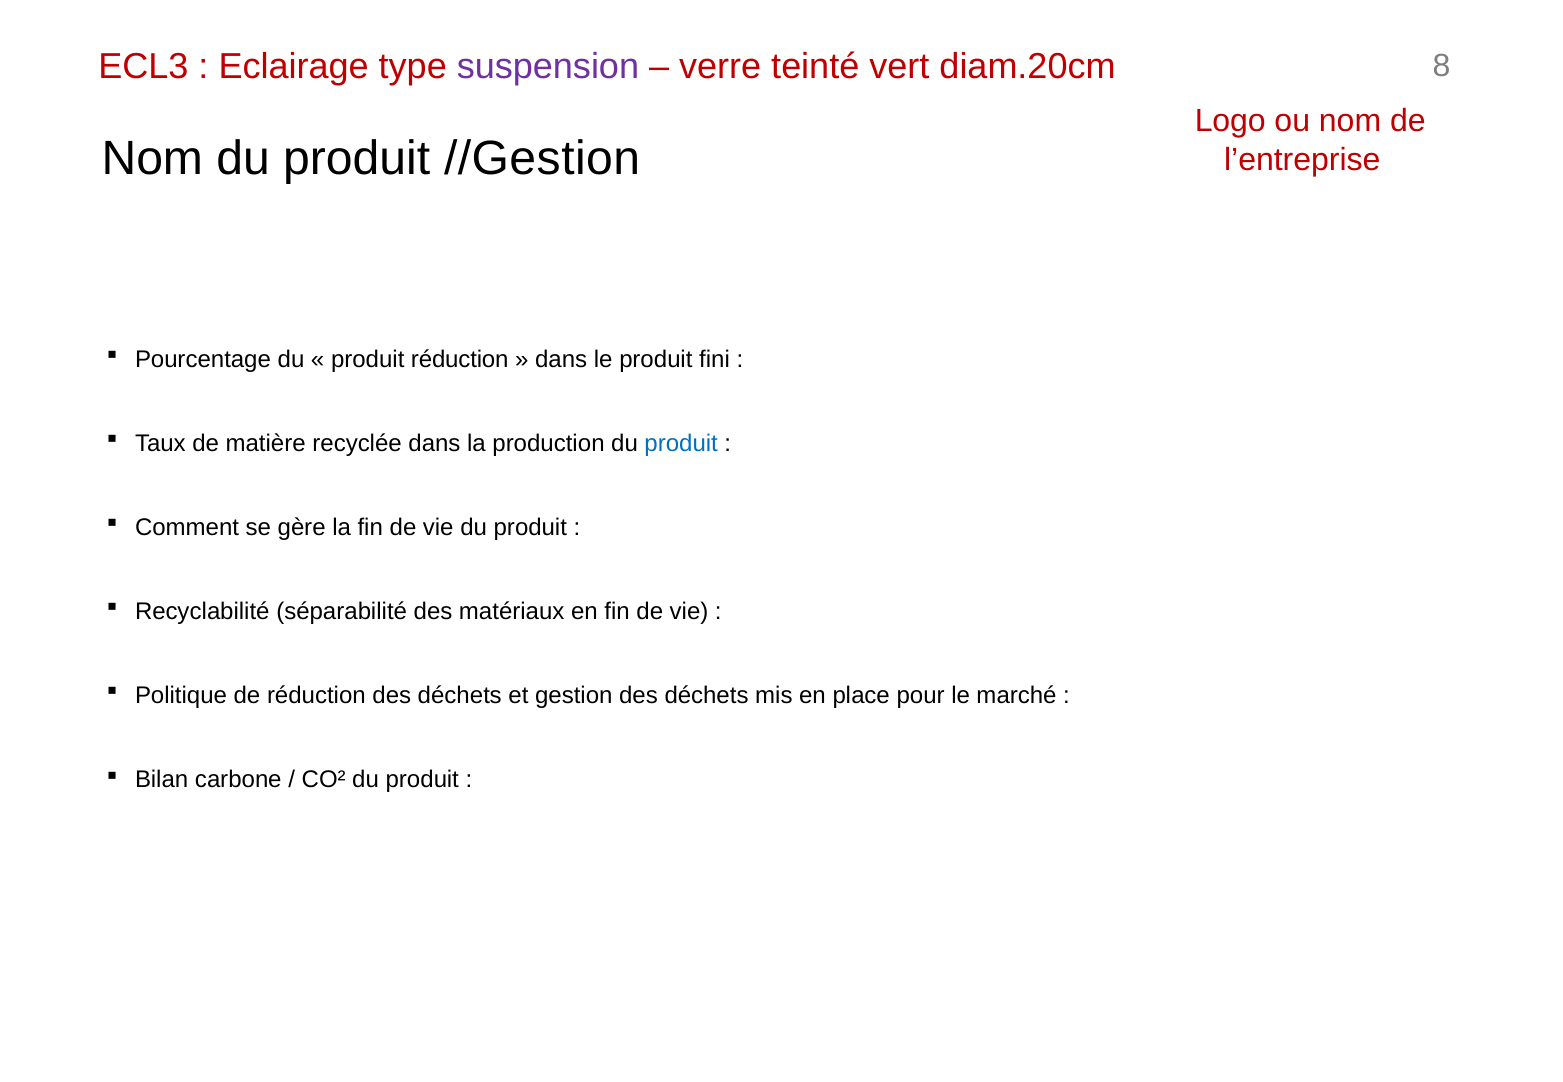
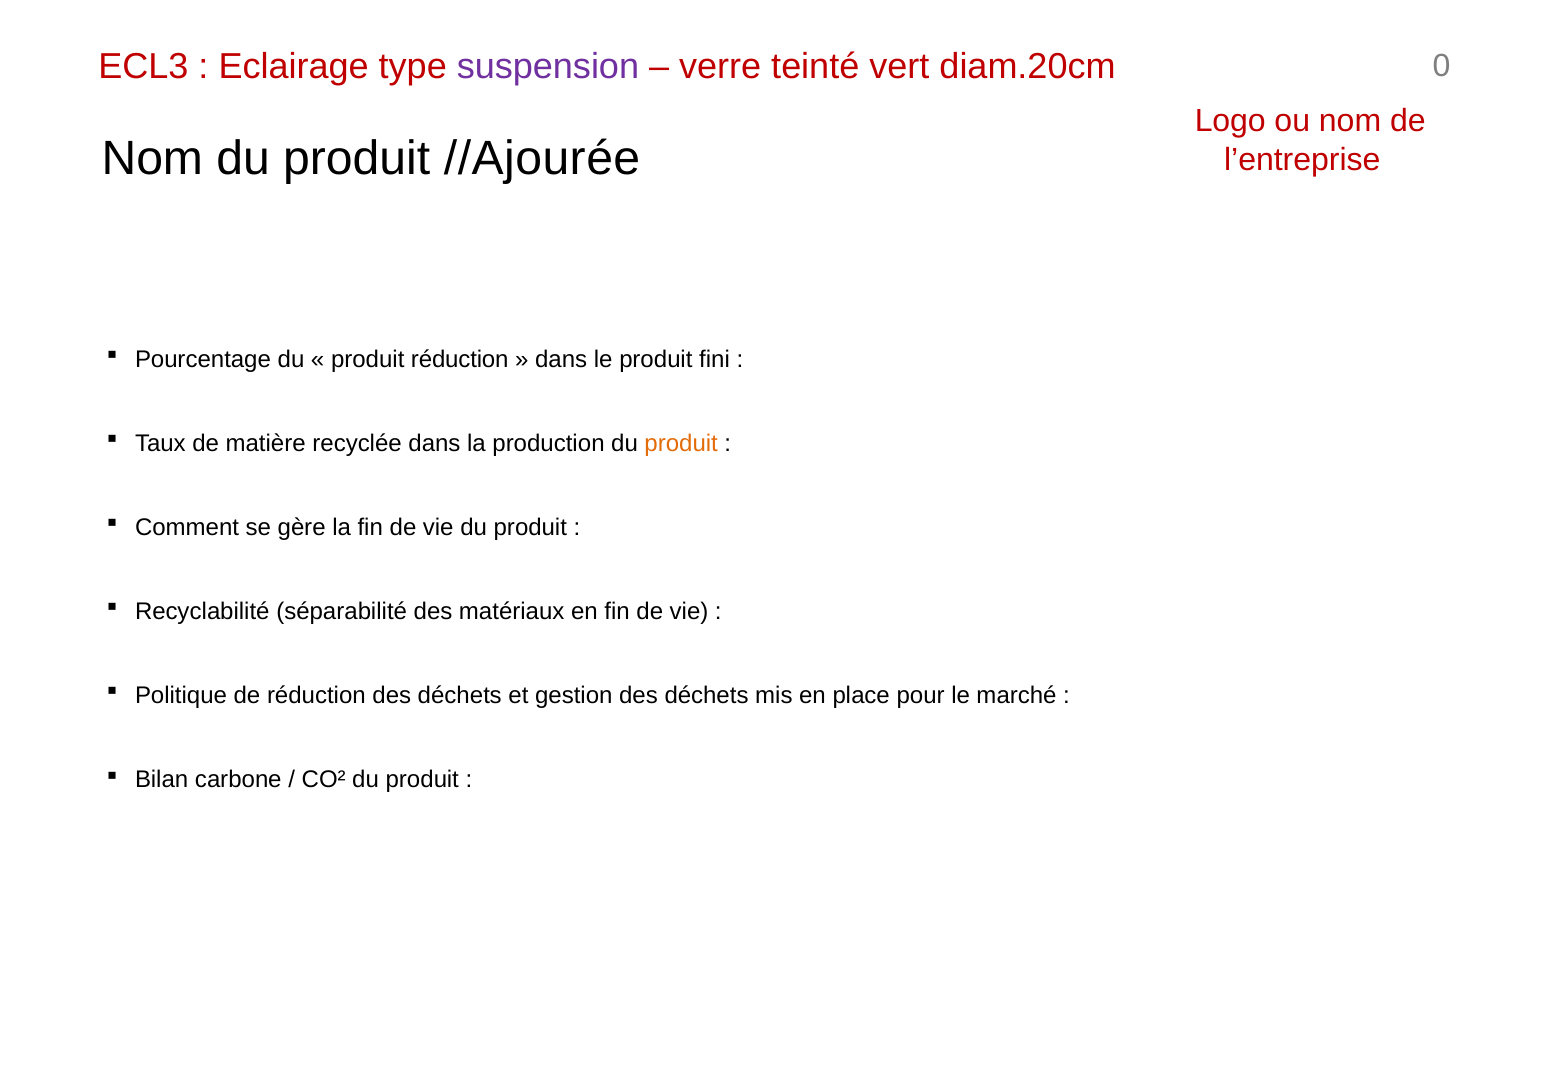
8: 8 -> 0
//Gestion: //Gestion -> //Ajourée
produit at (681, 443) colour: blue -> orange
